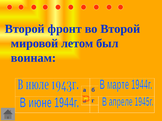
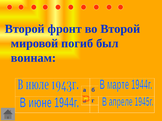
летом: летом -> погиб
